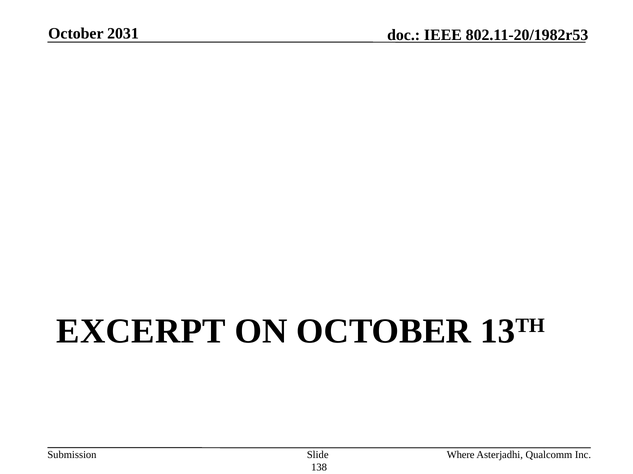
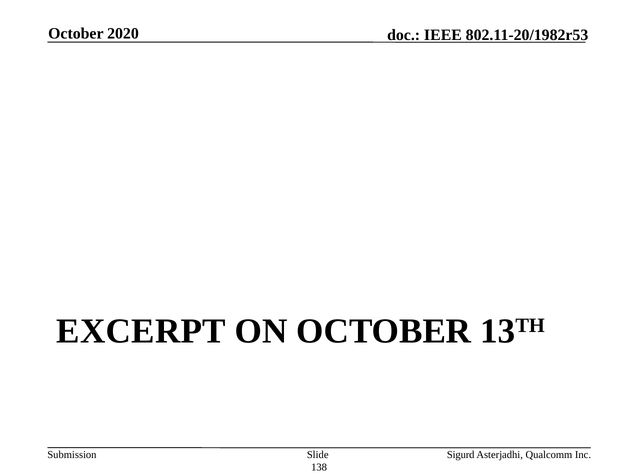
2031: 2031 -> 2020
Where: Where -> Sigurd
